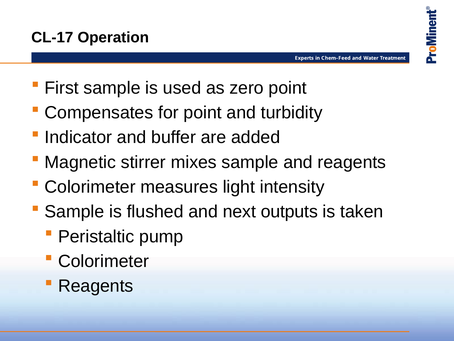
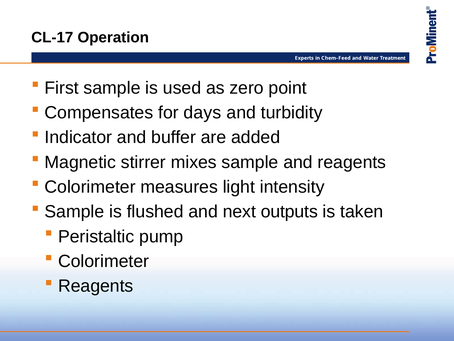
for point: point -> days
